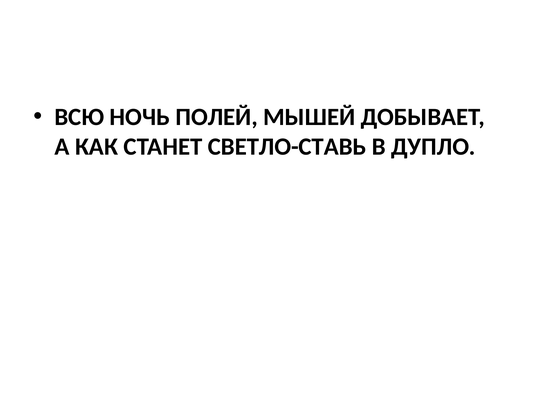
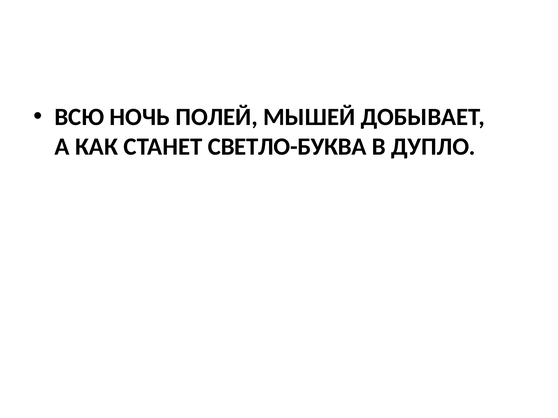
СВЕТЛО-СТАВЬ: СВЕТЛО-СТАВЬ -> СВЕТЛО-БУКВА
